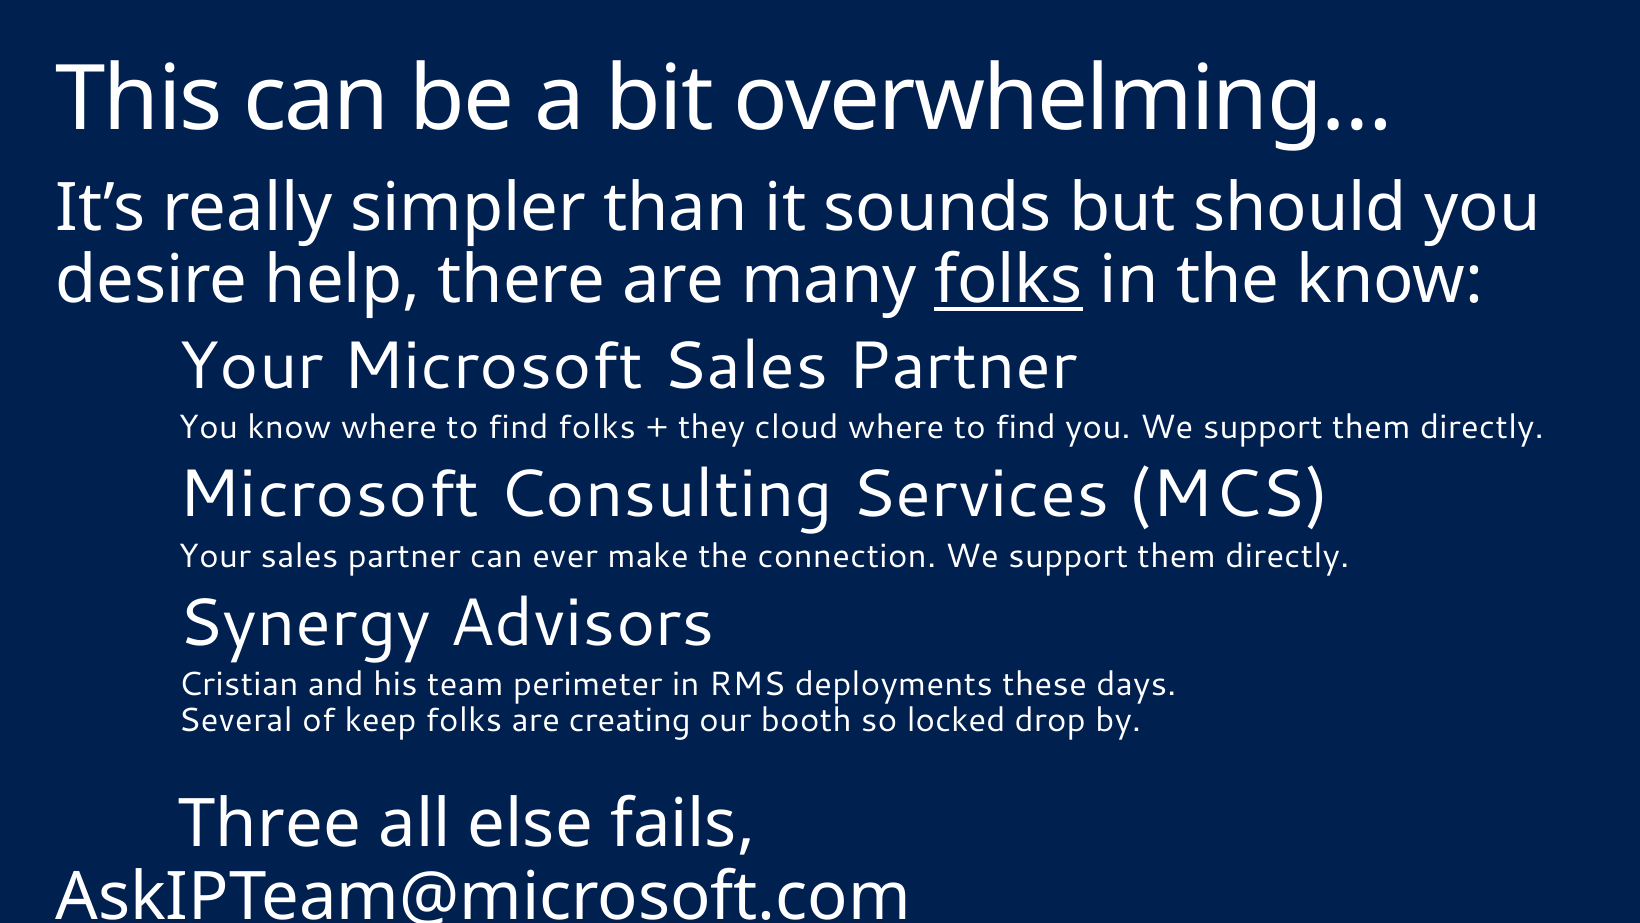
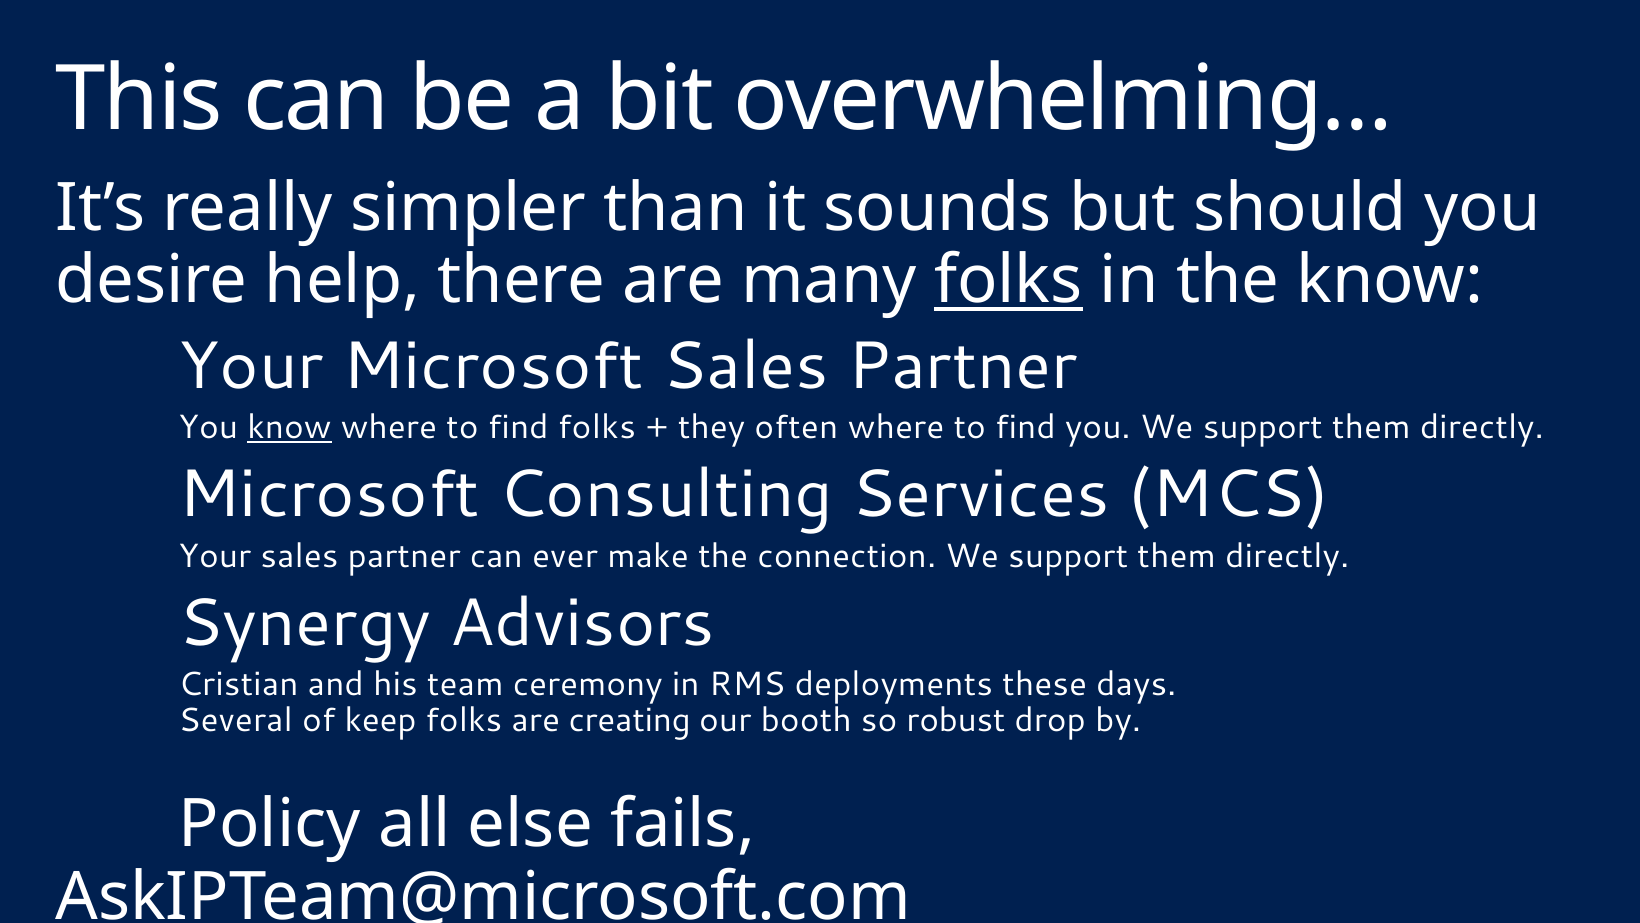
know at (289, 427) underline: none -> present
cloud: cloud -> often
perimeter: perimeter -> ceremony
locked: locked -> robust
Three: Three -> Policy
